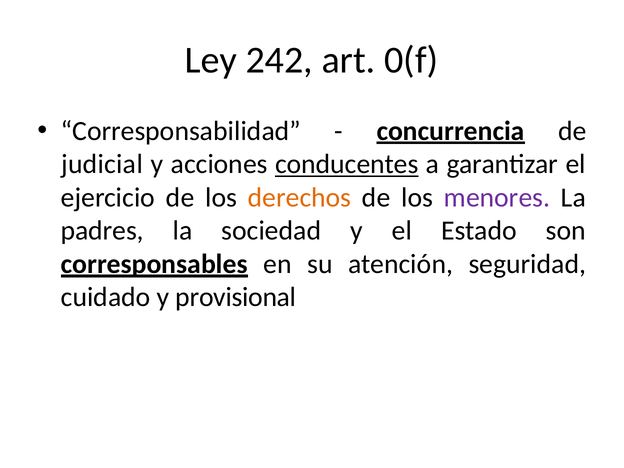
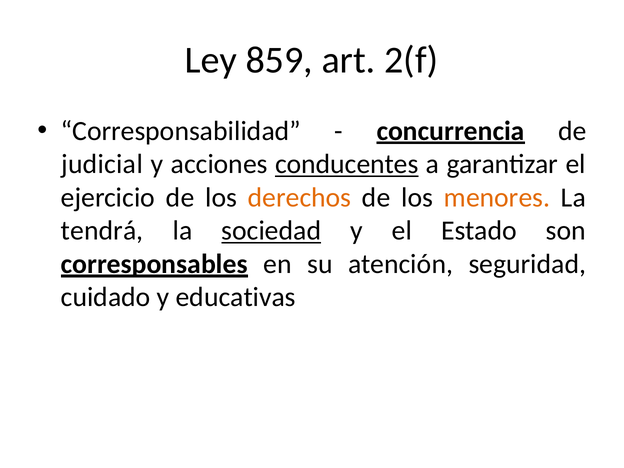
242: 242 -> 859
0(f: 0(f -> 2(f
menores colour: purple -> orange
padres: padres -> tendrá
sociedad underline: none -> present
provisional: provisional -> educativas
